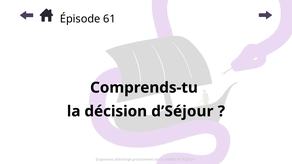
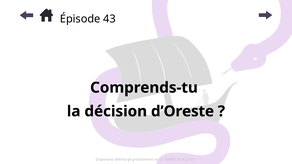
61: 61 -> 43
d’Séjour: d’Séjour -> d’Oreste
